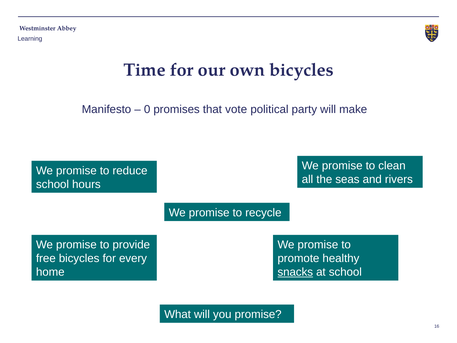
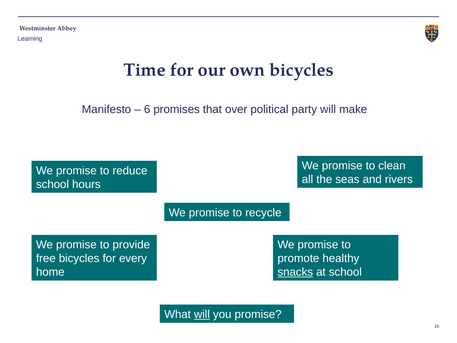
0: 0 -> 6
vote: vote -> over
will at (202, 314) underline: none -> present
